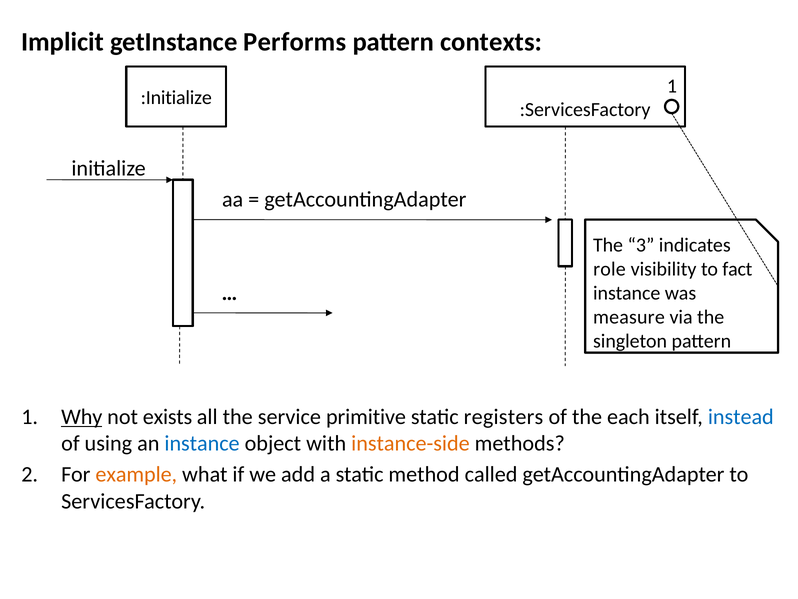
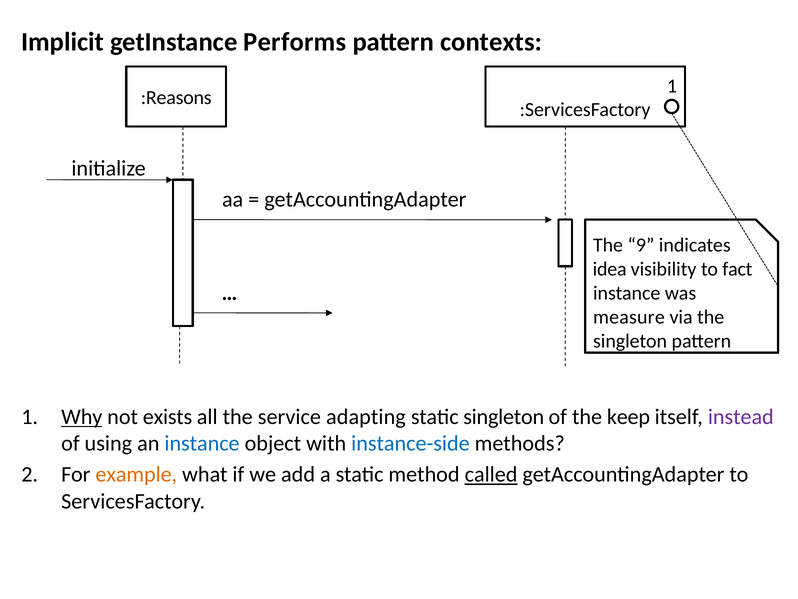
:Initialize: :Initialize -> :Reasons
3: 3 -> 9
role: role -> idea
primitive: primitive -> adapting
static registers: registers -> singleton
each: each -> keep
instead colour: blue -> purple
instance-side colour: orange -> blue
called underline: none -> present
